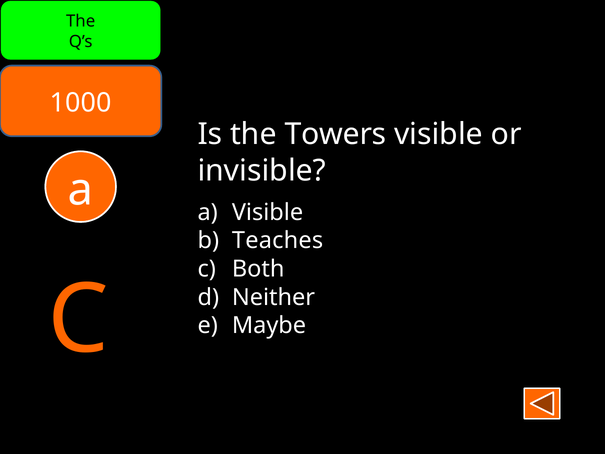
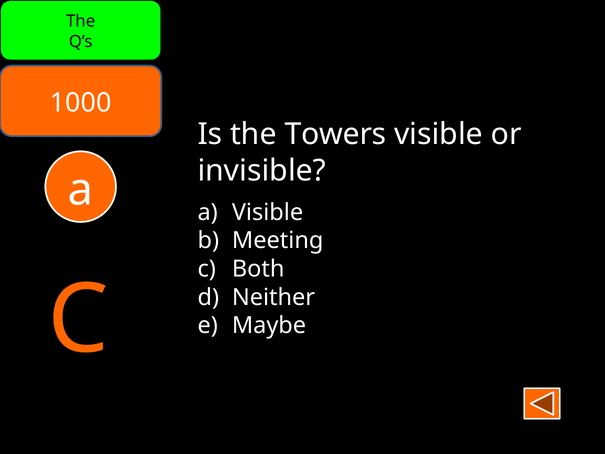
Teaches: Teaches -> Meeting
